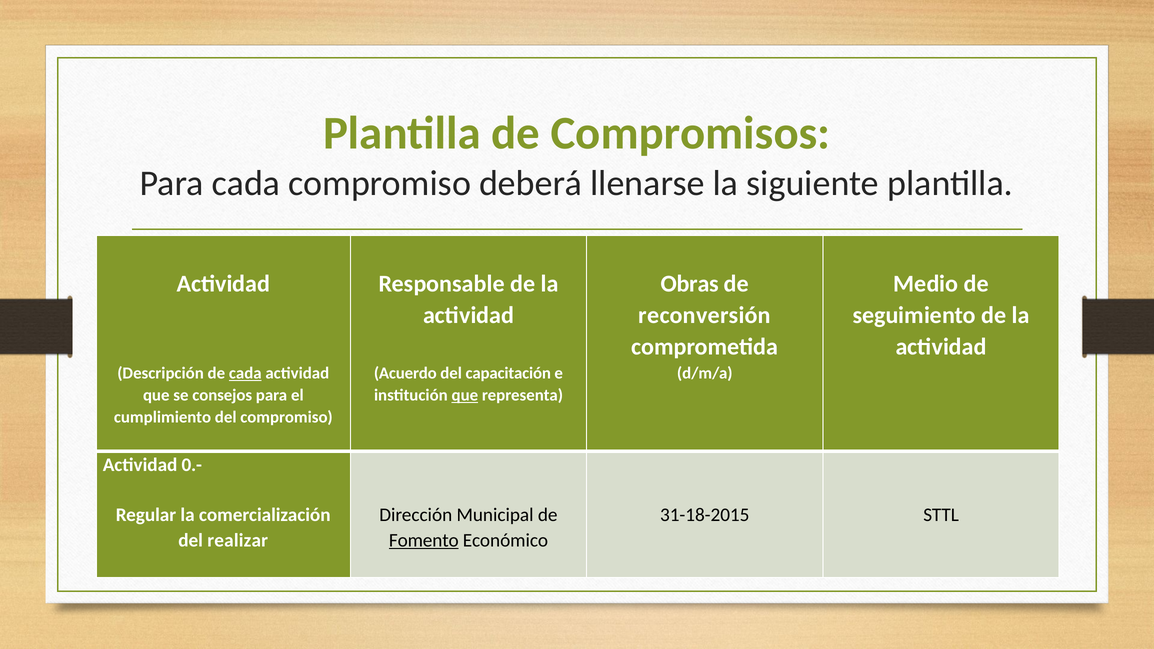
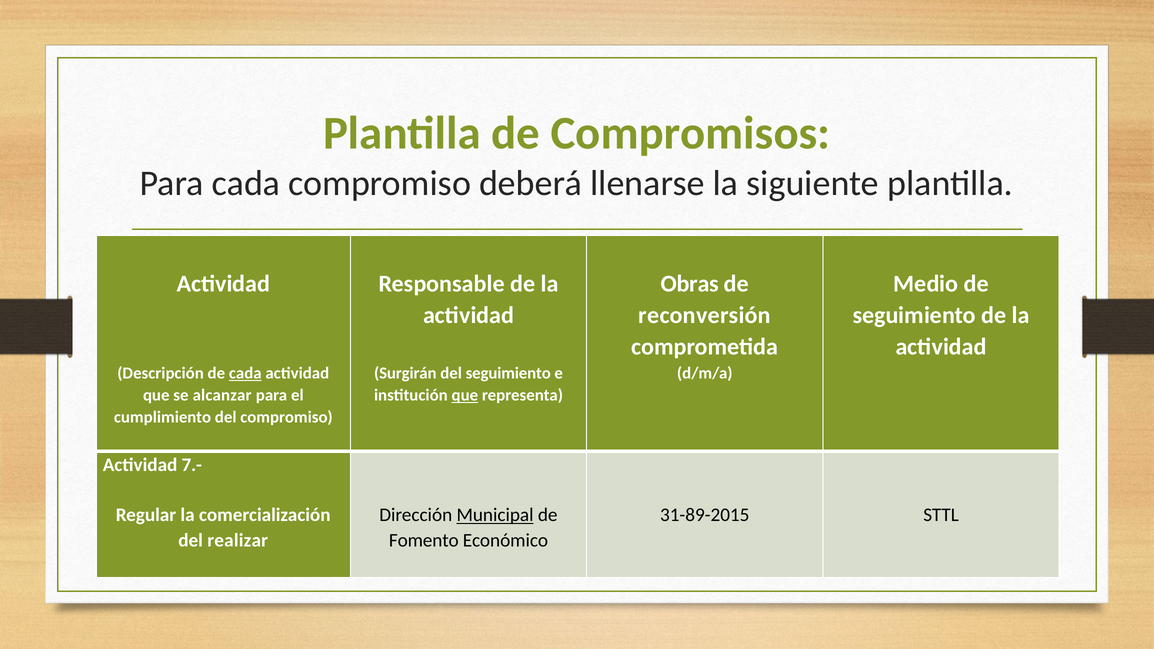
Acuerdo: Acuerdo -> Surgirán
del capacitación: capacitación -> seguimiento
consejos: consejos -> alcanzar
0.-: 0.- -> 7.-
Municipal underline: none -> present
31-18-2015: 31-18-2015 -> 31-89-2015
Fomento underline: present -> none
